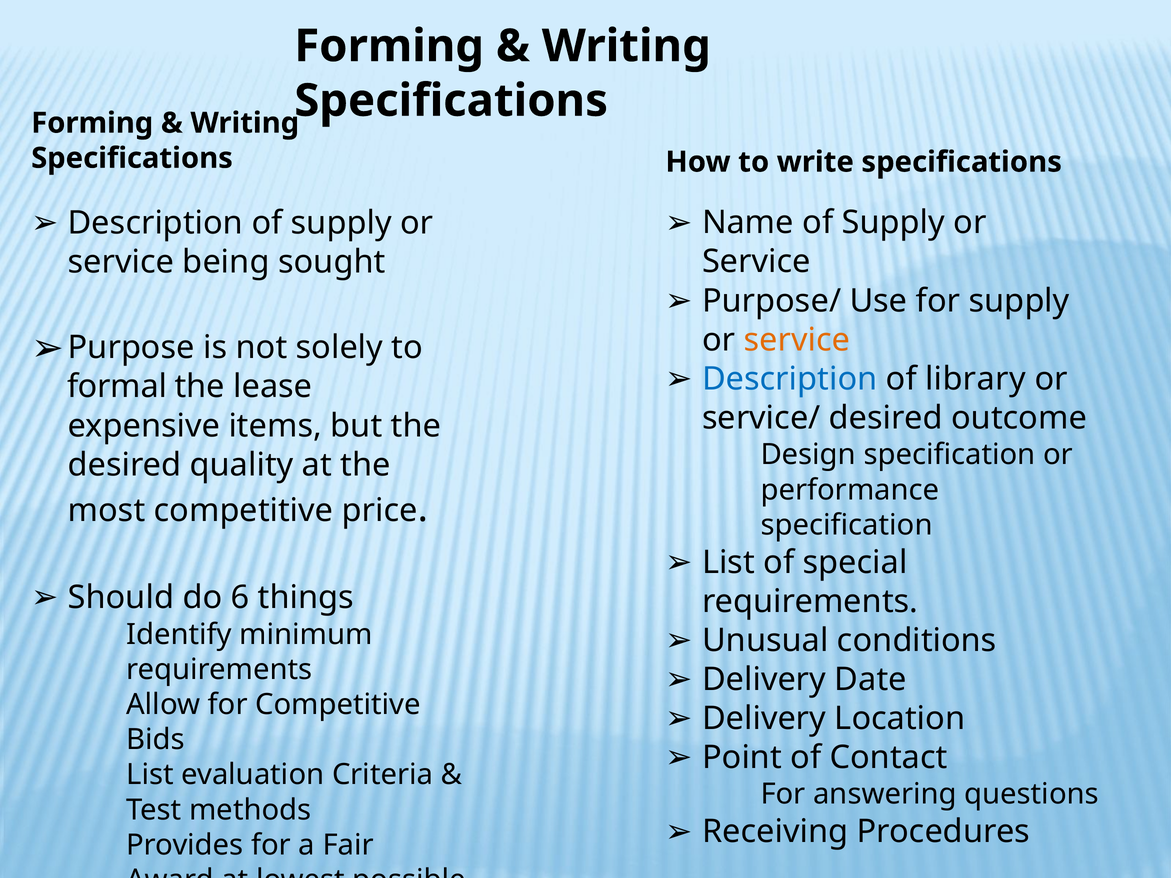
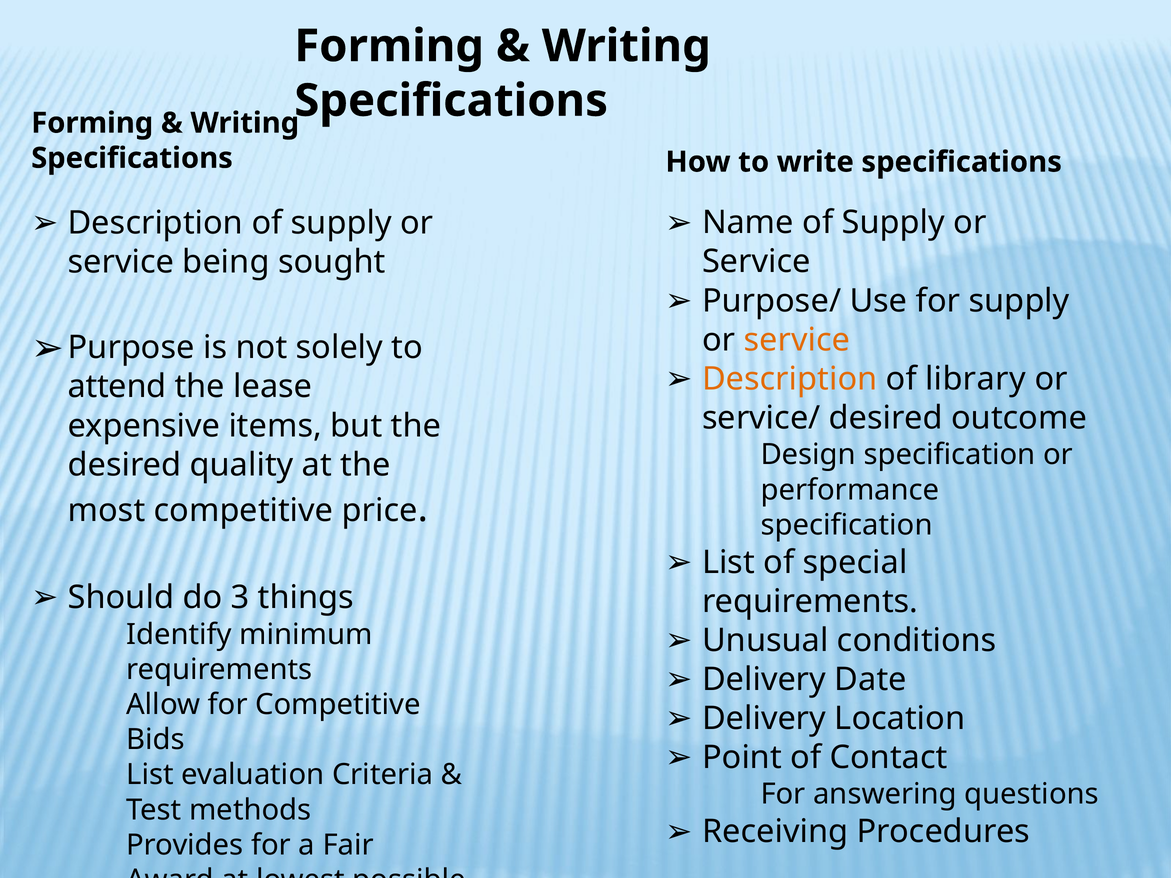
Description at (790, 379) colour: blue -> orange
formal: formal -> attend
6: 6 -> 3
